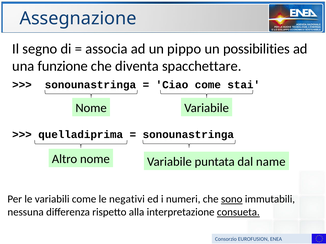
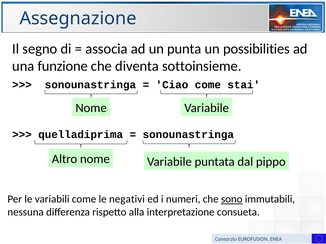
pippo: pippo -> punta
spacchettare: spacchettare -> sottoinsieme
name: name -> pippo
consueta underline: present -> none
